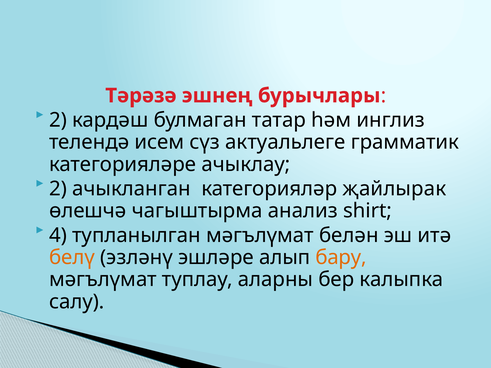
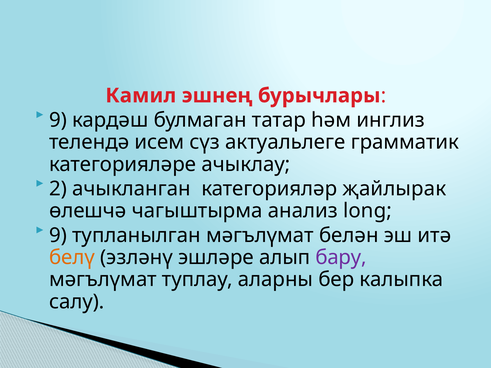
Тәрәзә: Тәрәзә -> Камил
2 at (58, 120): 2 -> 9
shirt: shirt -> long
4 at (58, 236): 4 -> 9
бару colour: orange -> purple
